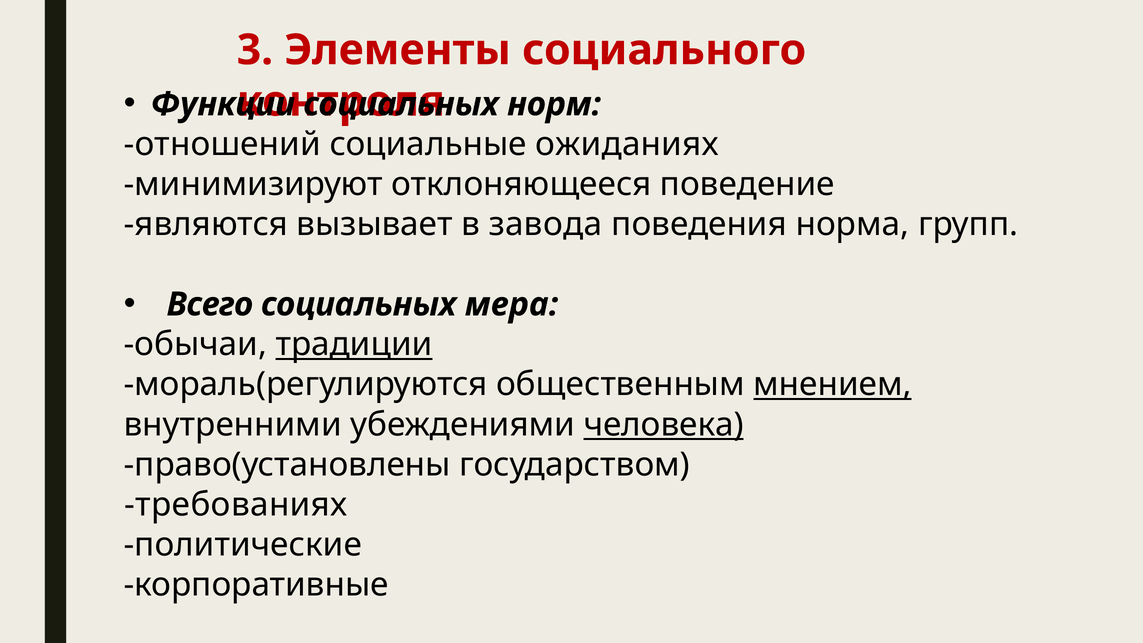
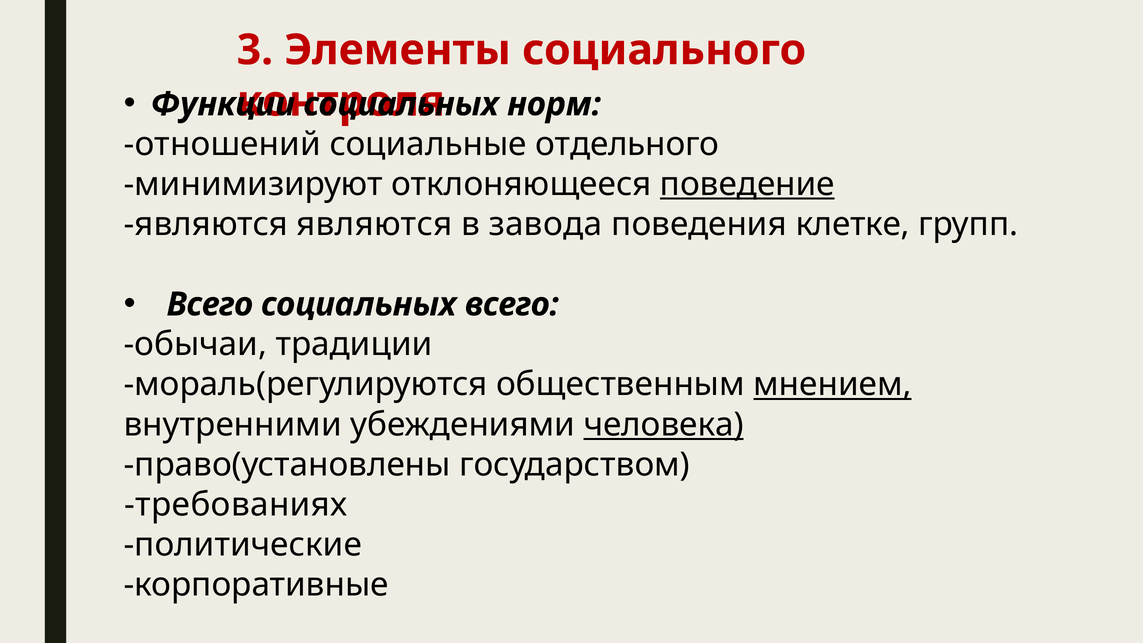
ожиданиях: ожиданиях -> отдельного
поведение underline: none -> present
являются вызывает: вызывает -> являются
норма: норма -> клетке
социальных мера: мера -> всего
традиции underline: present -> none
